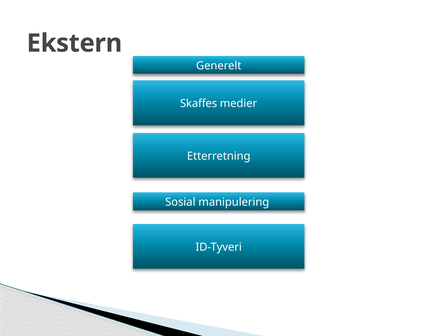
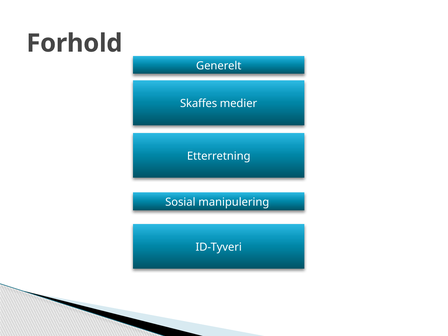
Ekstern: Ekstern -> Forhold
